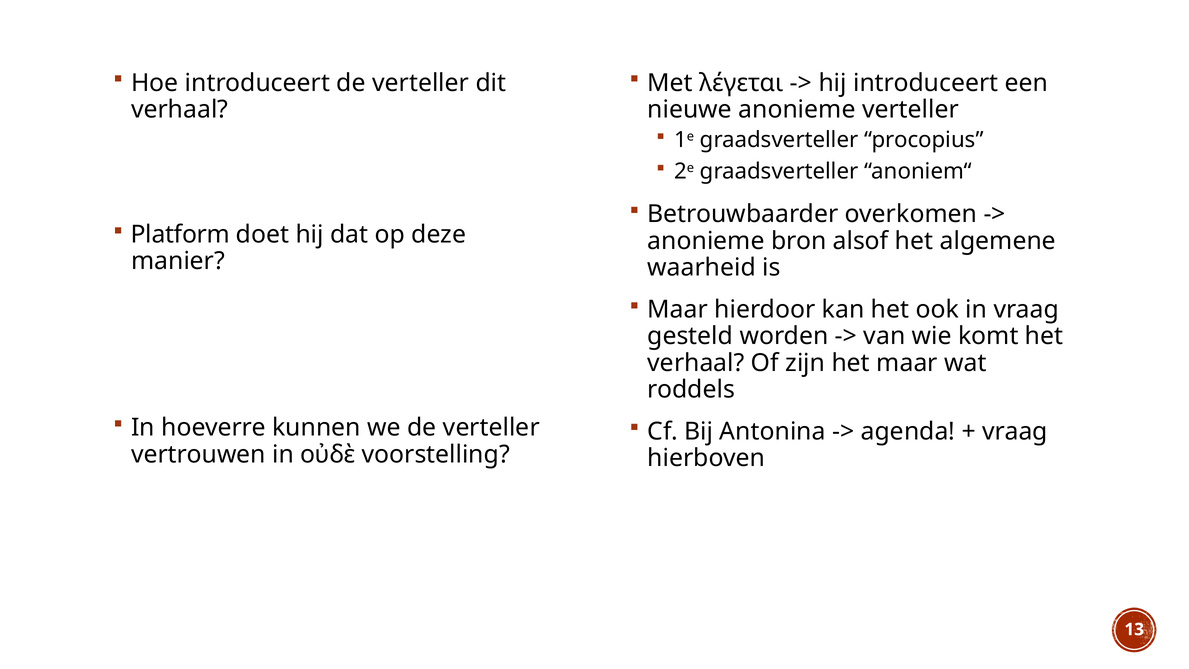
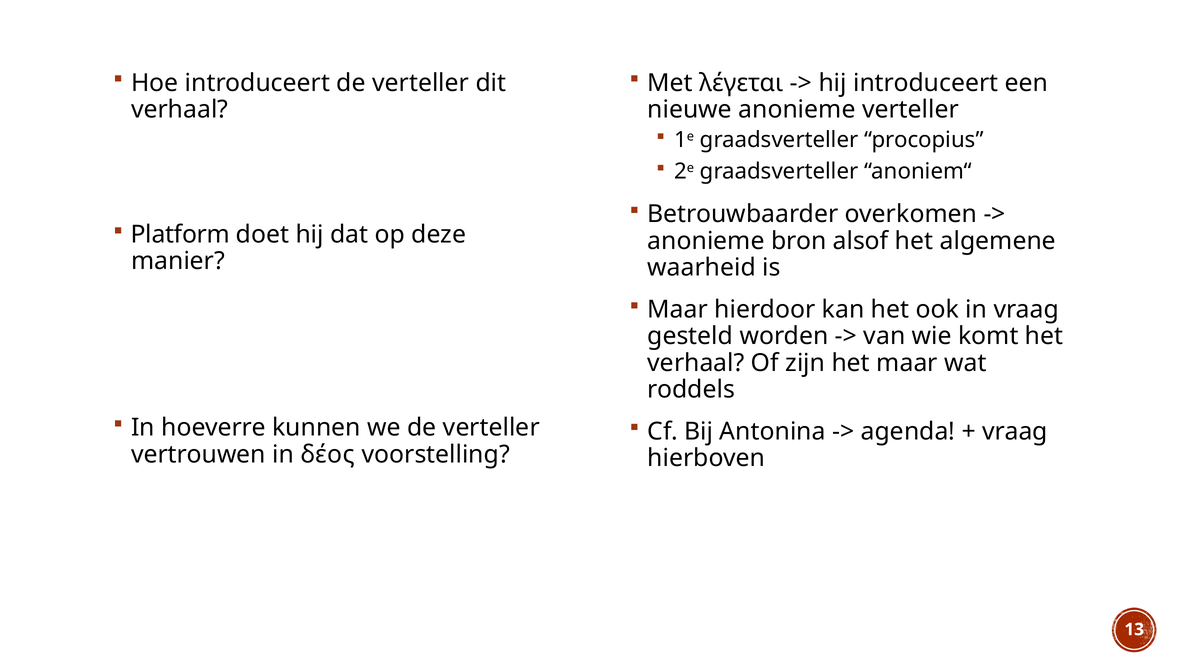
οὐδὲ: οὐδὲ -> δέος
